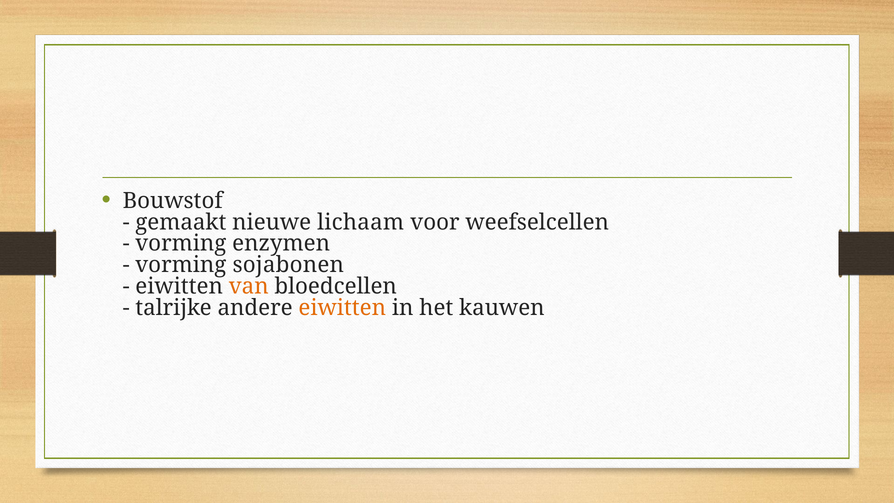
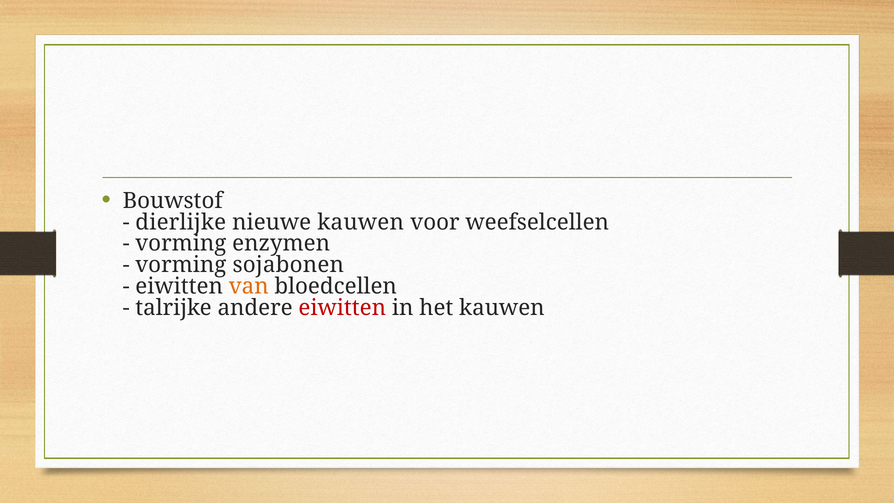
gemaakt: gemaakt -> dierlijke
nieuwe lichaam: lichaam -> kauwen
eiwitten at (342, 308) colour: orange -> red
